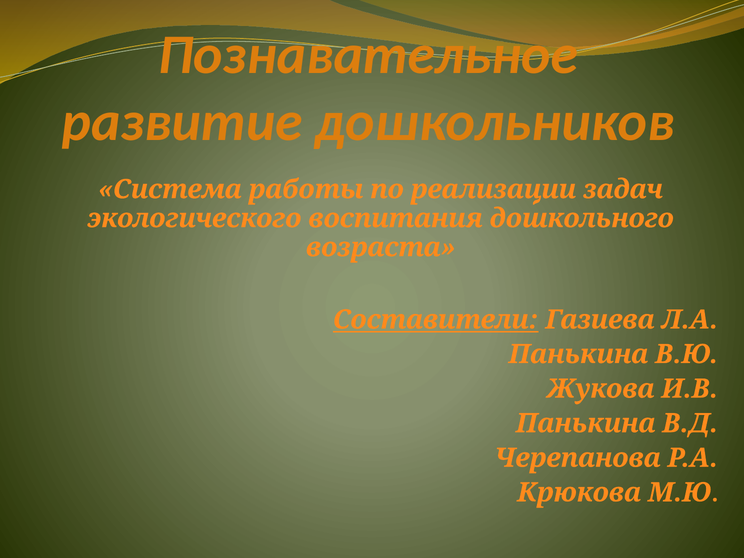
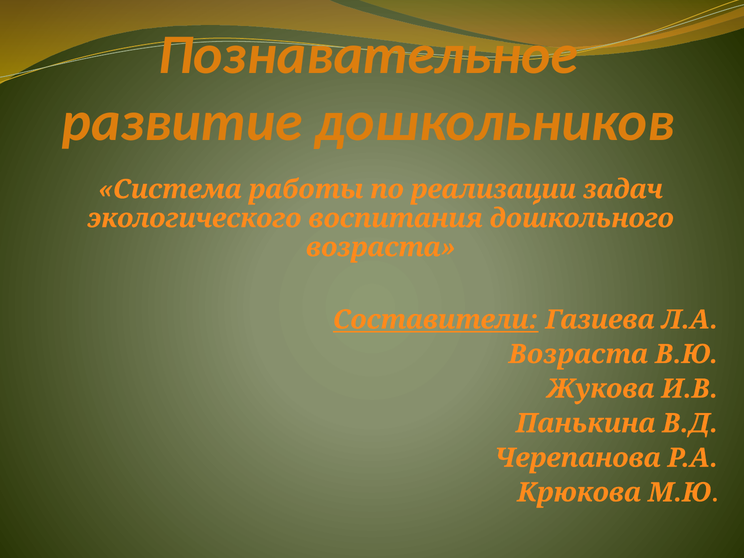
Панькина at (578, 354): Панькина -> Возраста
